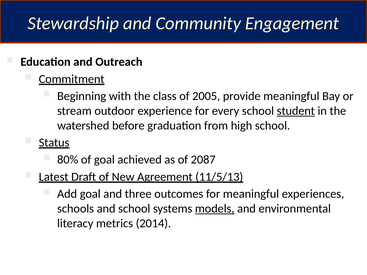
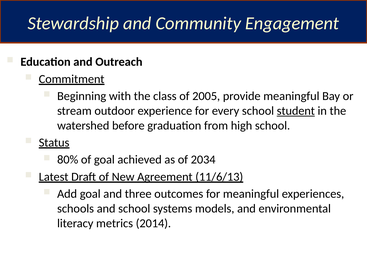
2087: 2087 -> 2034
11/5/13: 11/5/13 -> 11/6/13
models underline: present -> none
